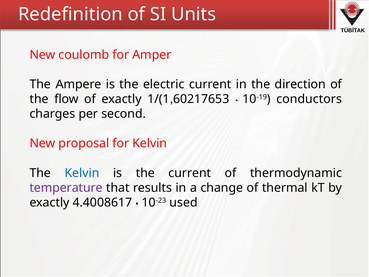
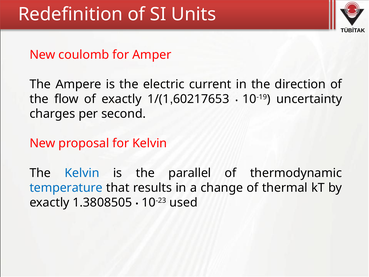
conductors: conductors -> uncertainty
the current: current -> parallel
temperature colour: purple -> blue
4.4008617: 4.4008617 -> 1.3808505
